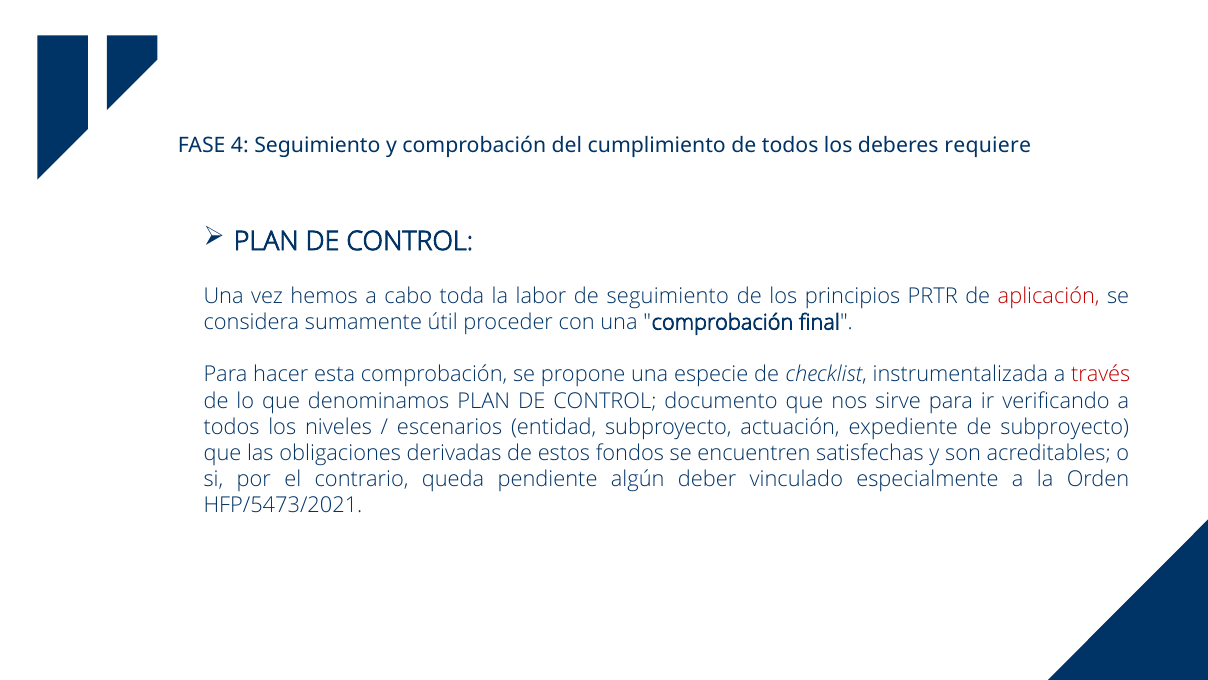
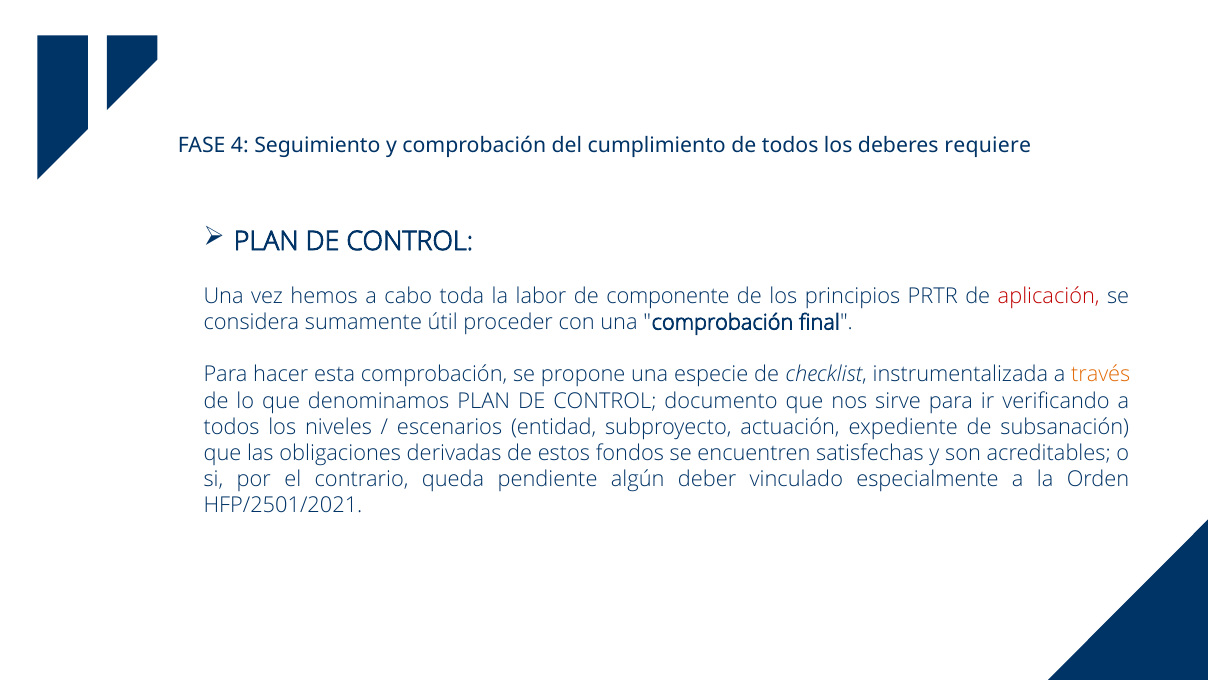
de seguimiento: seguimiento -> componente
través colour: red -> orange
de subproyecto: subproyecto -> subsanación
HFP/5473/2021: HFP/5473/2021 -> HFP/2501/2021
